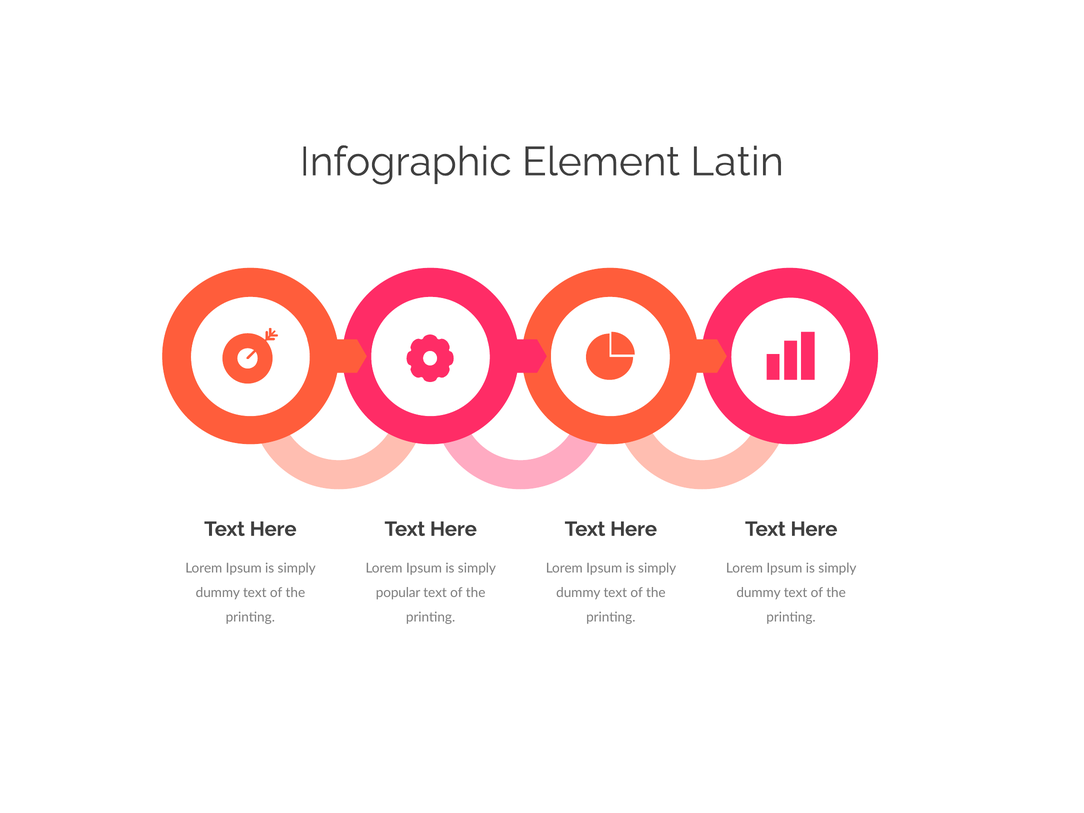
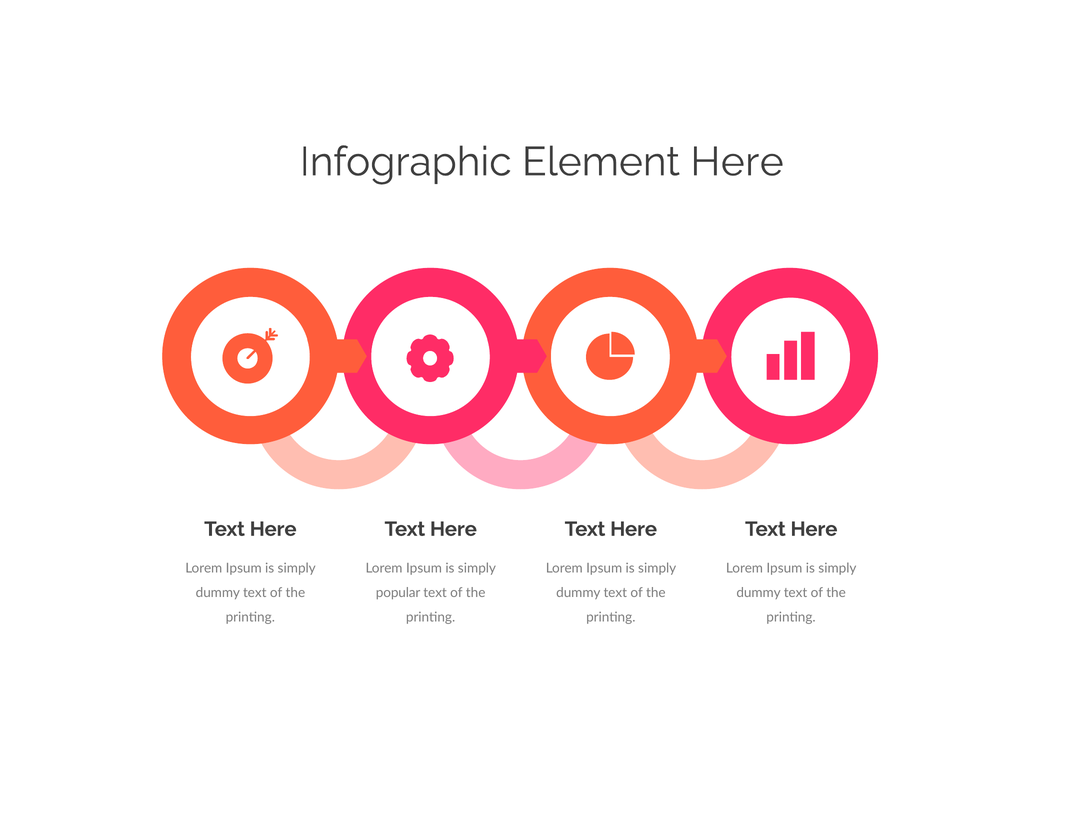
Element Latin: Latin -> Here
